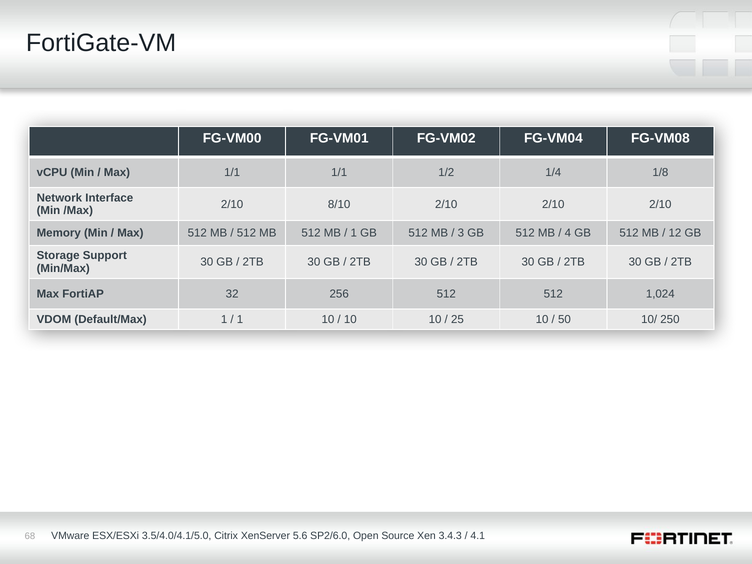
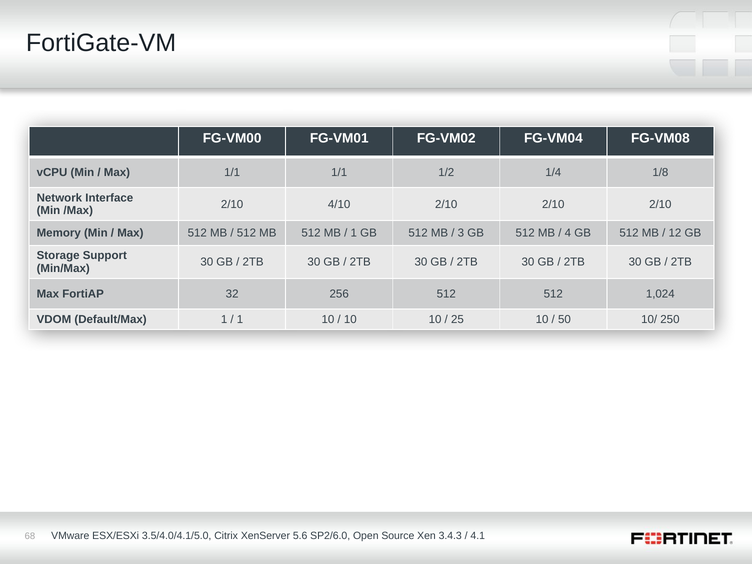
8/10: 8/10 -> 4/10
